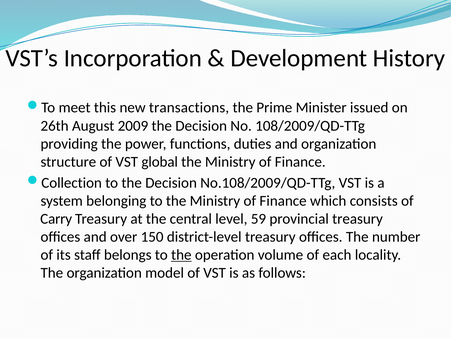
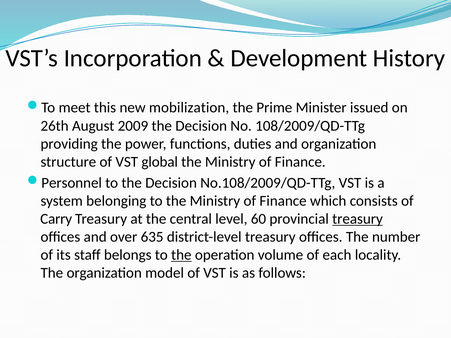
transactions: transactions -> mobilization
Collection: Collection -> Personnel
59: 59 -> 60
treasury at (358, 219) underline: none -> present
150: 150 -> 635
